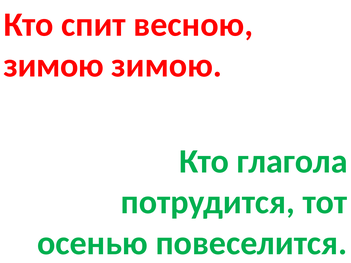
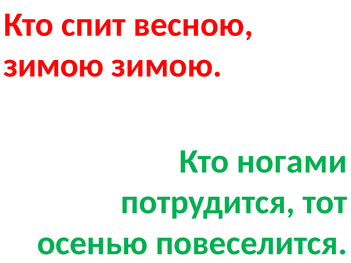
глагола: глагола -> ногами
